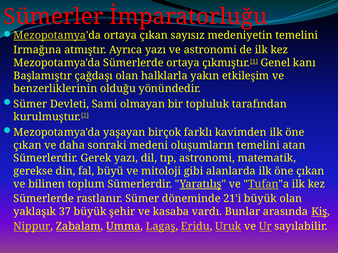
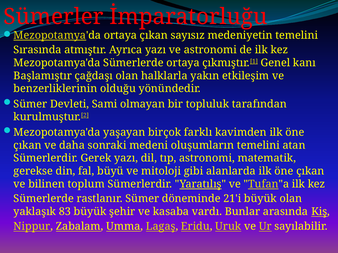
Irmağına: Irmağına -> Sırasında
37: 37 -> 83
